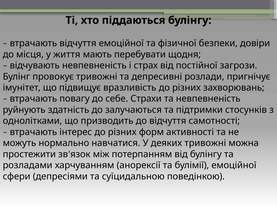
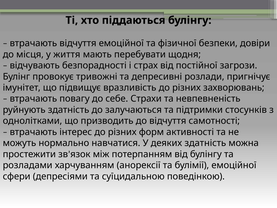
відчувають невпевненість: невпевненість -> безпорадності
деяких тривожні: тривожні -> здатність
